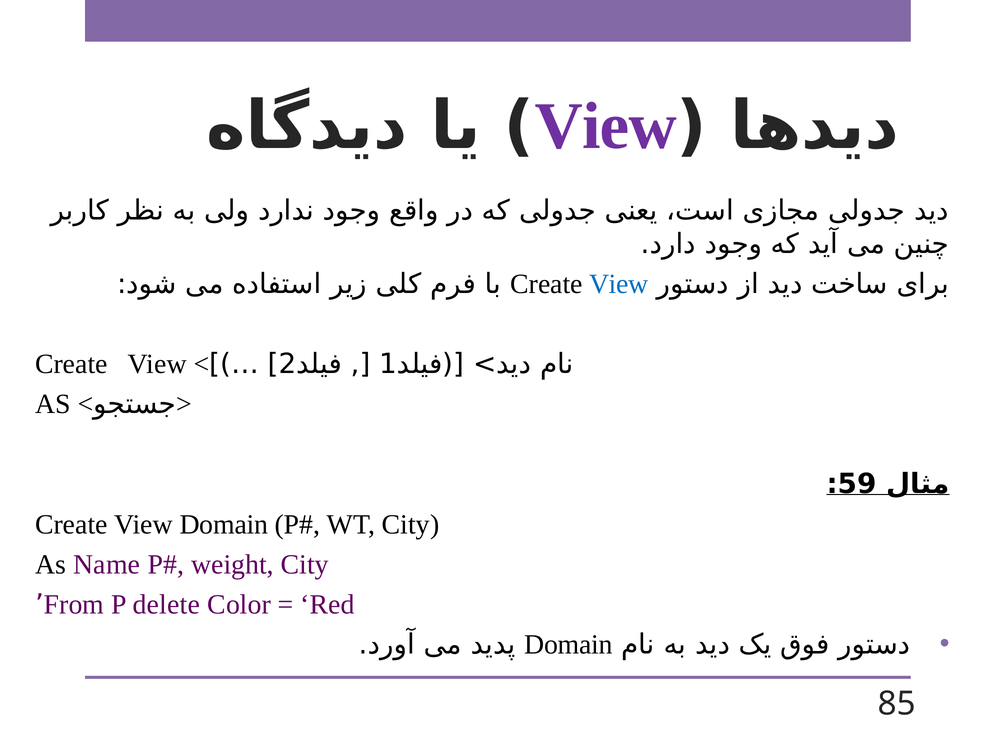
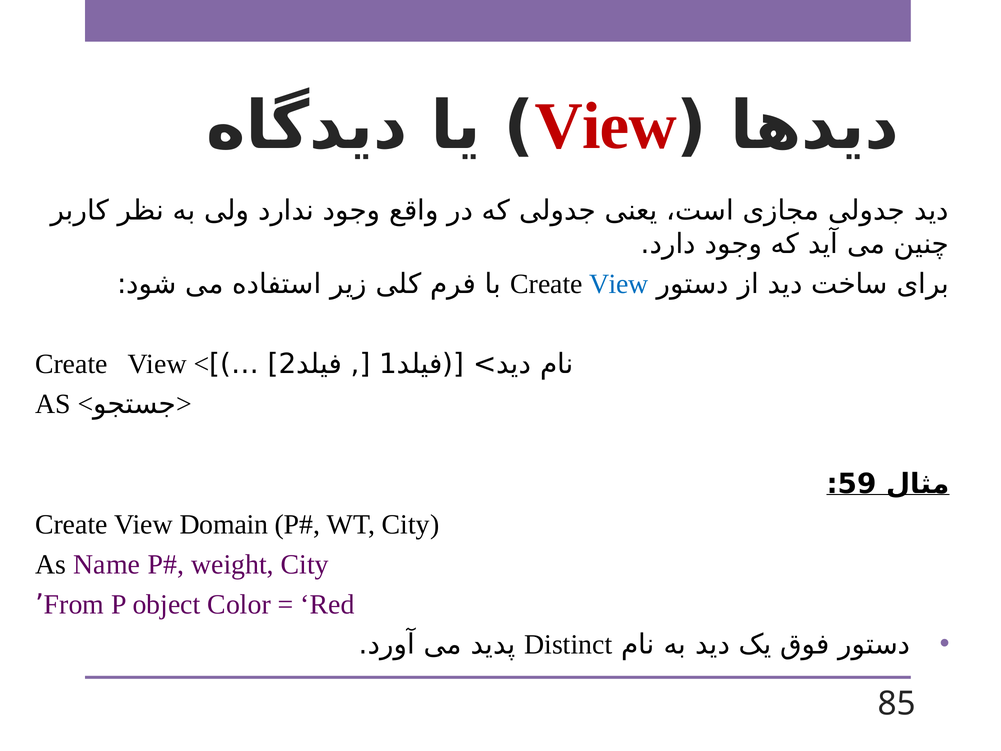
View at (606, 126) colour: purple -> red
delete: delete -> object
Domain at (568, 644): Domain -> Distinct
